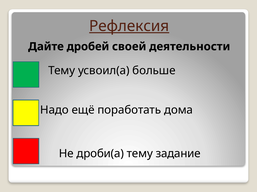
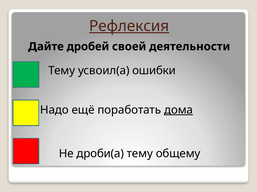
больше: больше -> ошибки
дома underline: none -> present
задание: задание -> общему
